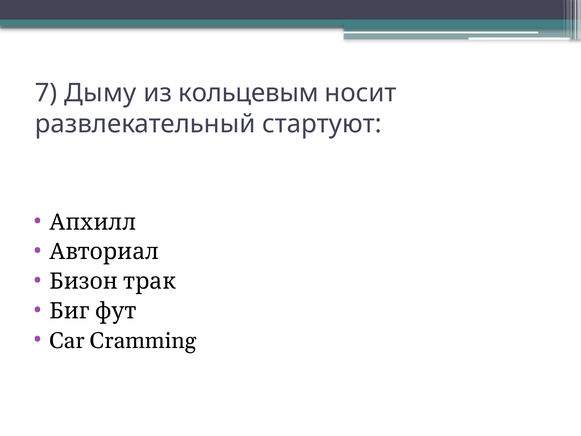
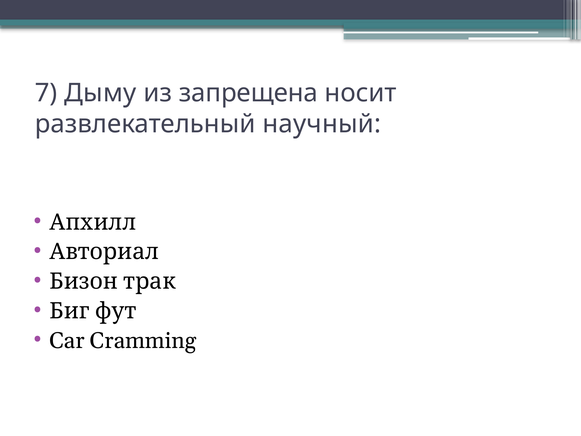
кольцевым: кольцевым -> запрещена
стартуют: стартуют -> научный
